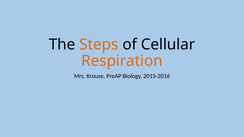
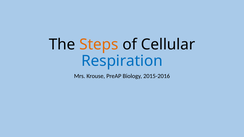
Respiration colour: orange -> blue
